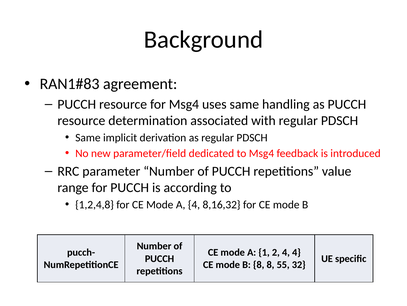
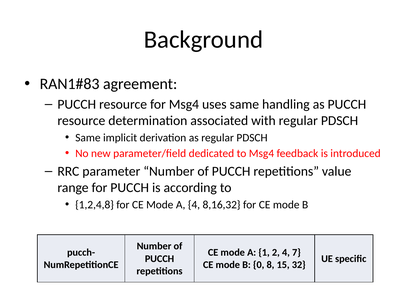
4 4: 4 -> 7
B 8: 8 -> 0
55: 55 -> 15
